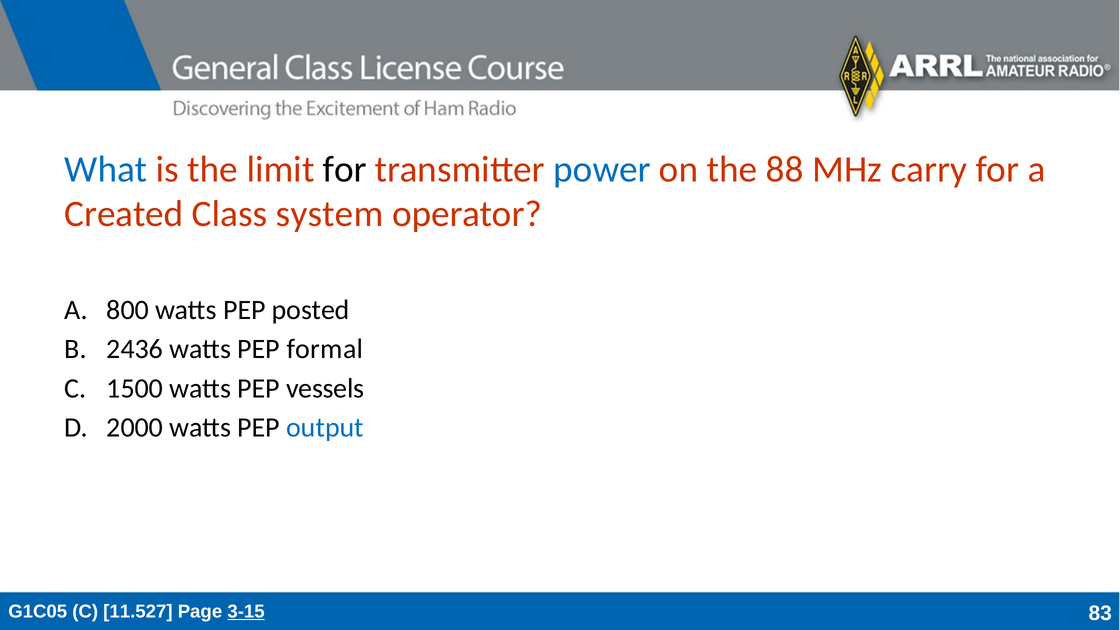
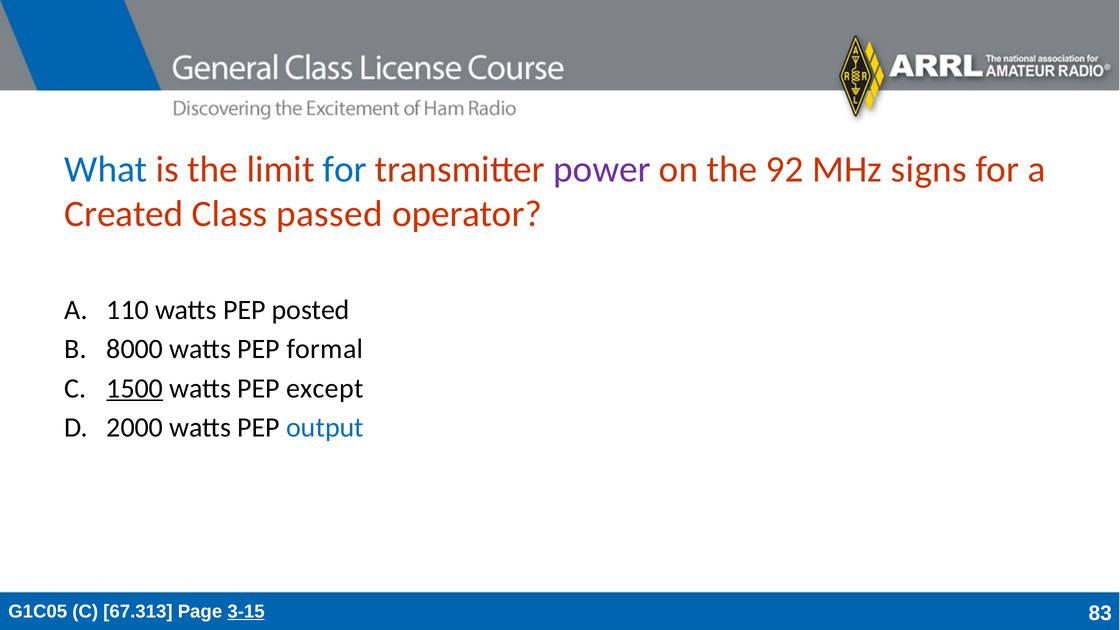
for at (345, 169) colour: black -> blue
power colour: blue -> purple
88: 88 -> 92
carry: carry -> signs
system: system -> passed
800: 800 -> 110
2436: 2436 -> 8000
1500 underline: none -> present
vessels: vessels -> except
11.527: 11.527 -> 67.313
